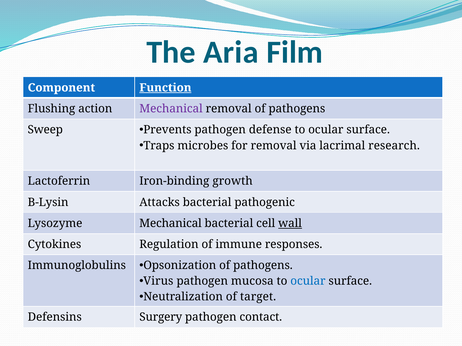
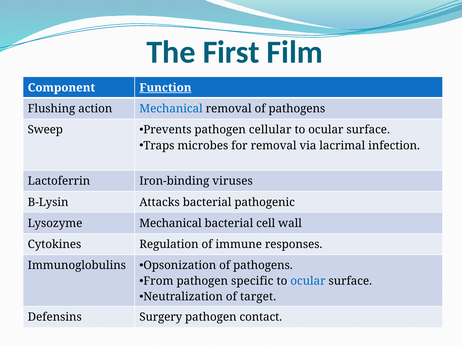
Aria: Aria -> First
Mechanical at (171, 109) colour: purple -> blue
defense: defense -> cellular
research: research -> infection
growth: growth -> viruses
wall underline: present -> none
Virus: Virus -> From
mucosa: mucosa -> specific
